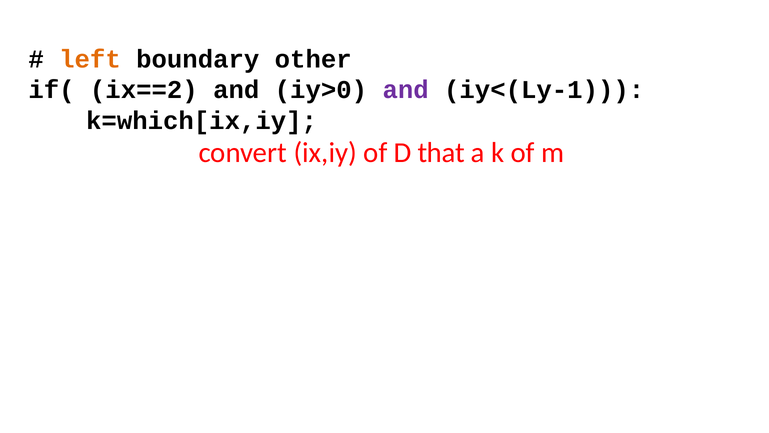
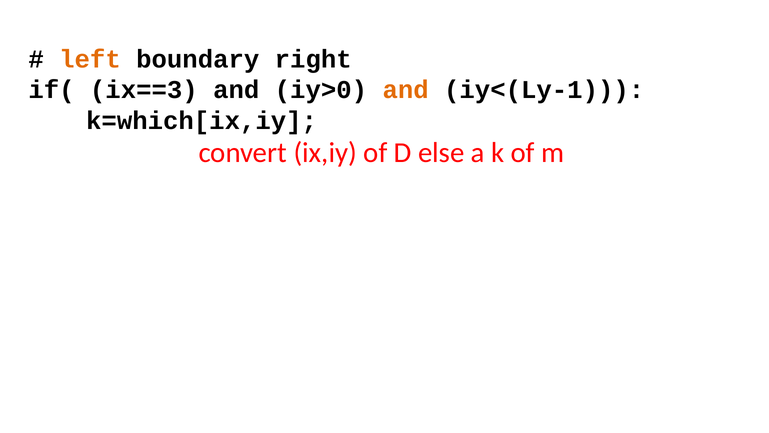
other: other -> right
ix==2: ix==2 -> ix==3
and at (406, 90) colour: purple -> orange
that: that -> else
